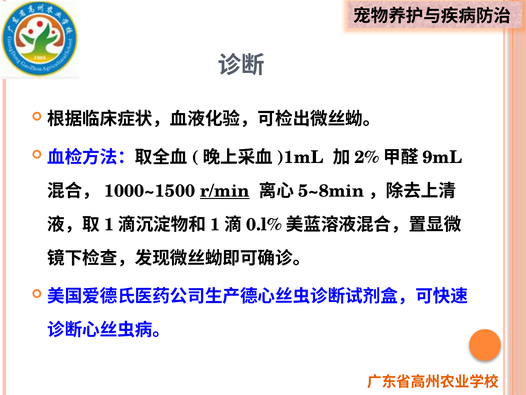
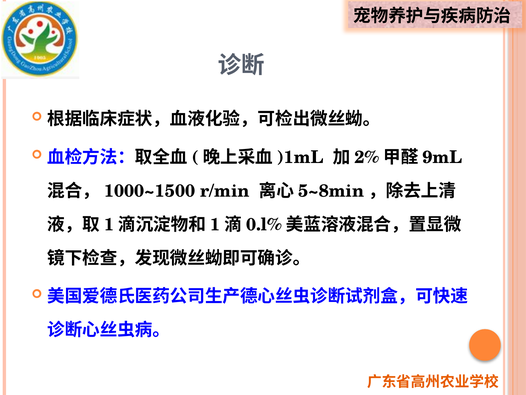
r/min underline: present -> none
